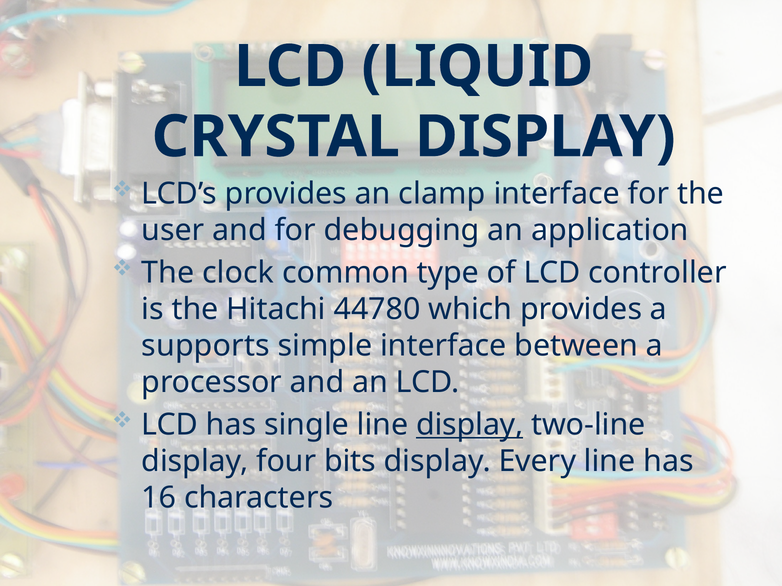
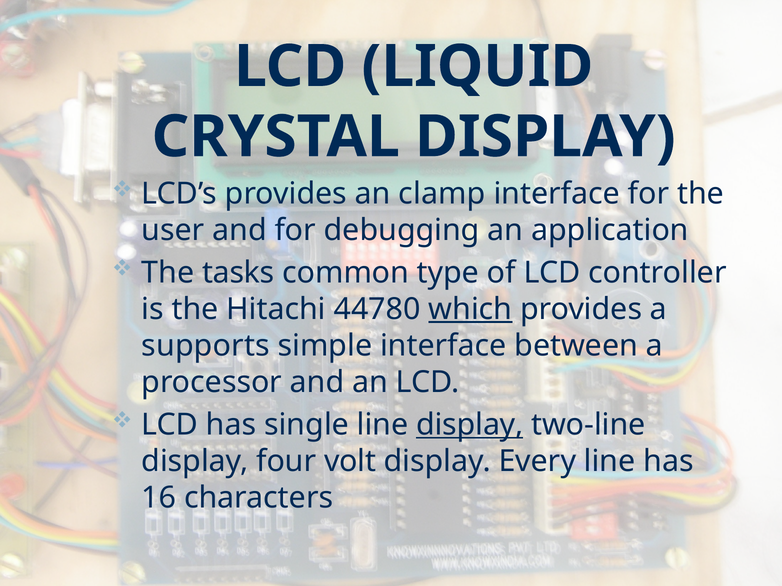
clock: clock -> tasks
which underline: none -> present
bits: bits -> volt
